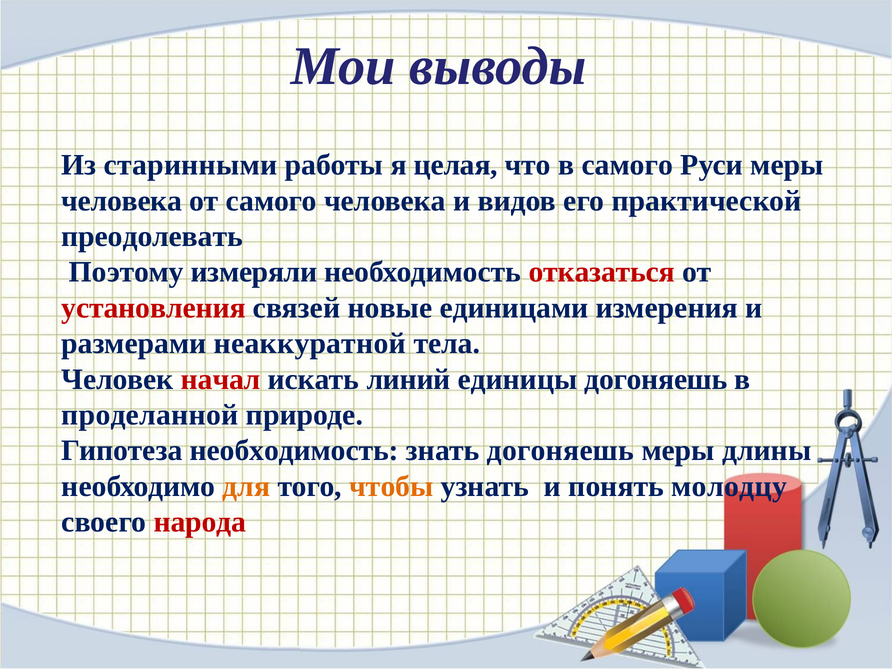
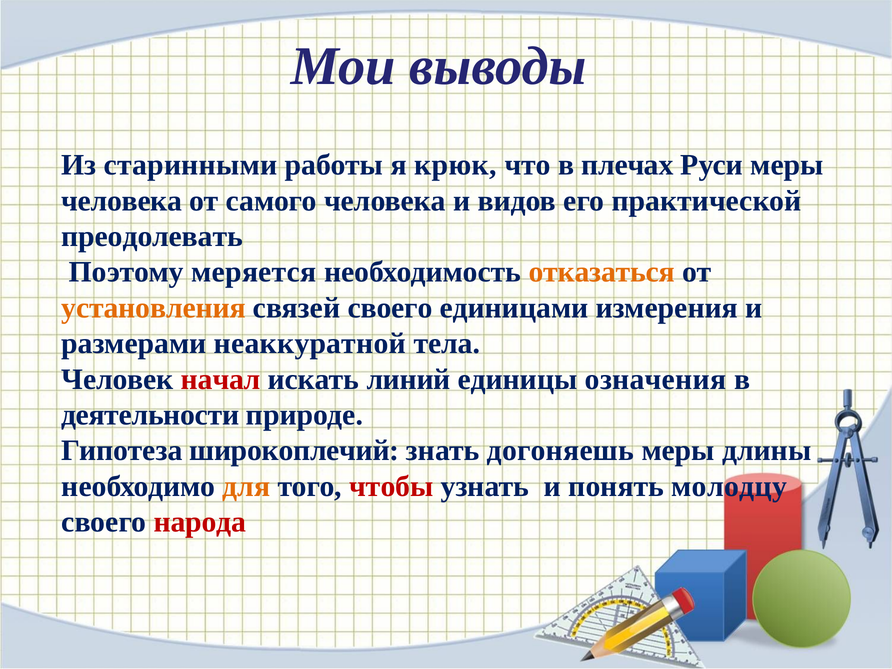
целая: целая -> крюк
в самого: самого -> плечах
измеряли: измеряли -> меряется
отказаться colour: red -> orange
установления colour: red -> orange
связей новые: новые -> своего
единицы догоняешь: догоняешь -> означения
проделанной: проделанной -> деятельности
Гипотеза необходимость: необходимость -> широкоплечий
чтобы colour: orange -> red
